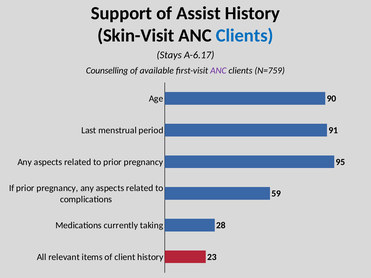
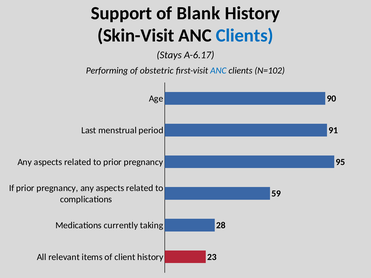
Assist: Assist -> Blank
Counselling: Counselling -> Performing
available: available -> obstetric
ANC at (218, 71) colour: purple -> blue
N=759: N=759 -> N=102
